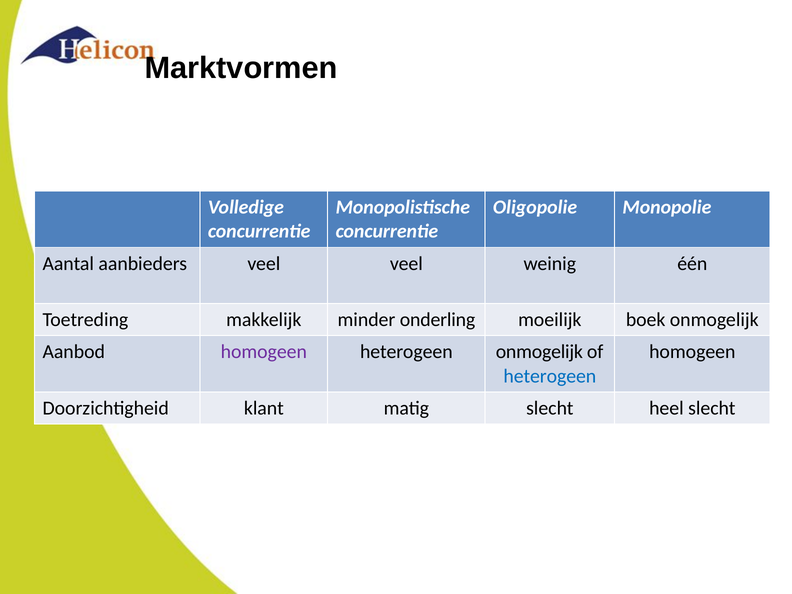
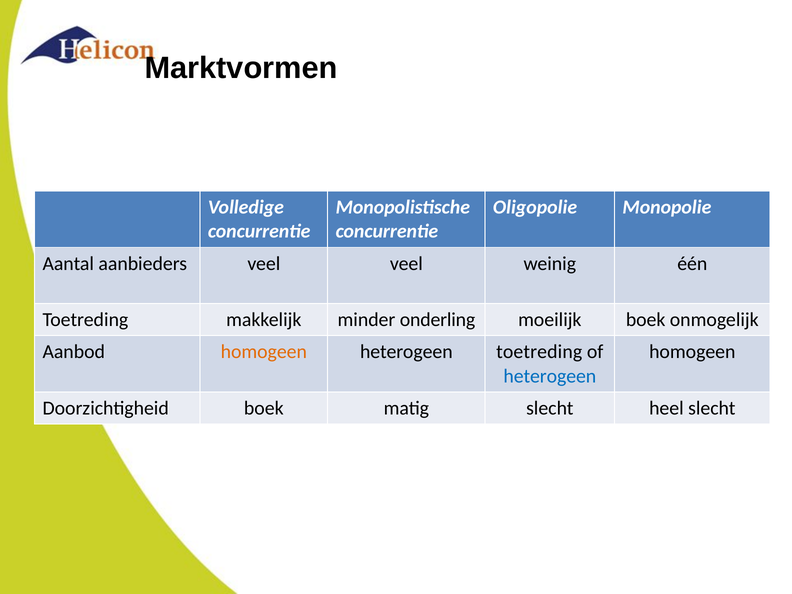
homogeen at (264, 352) colour: purple -> orange
heterogeen onmogelijk: onmogelijk -> toetreding
Doorzichtigheid klant: klant -> boek
